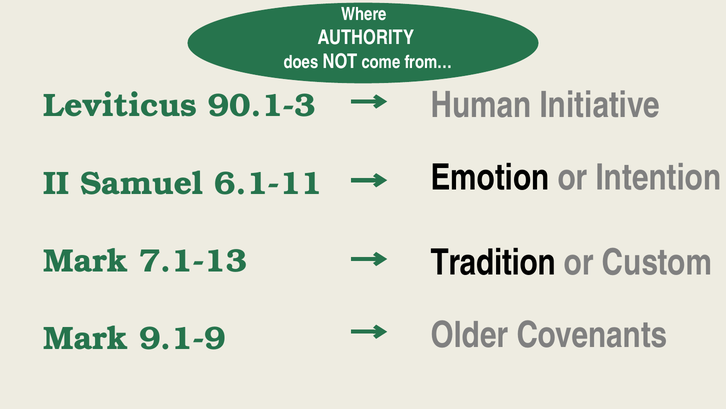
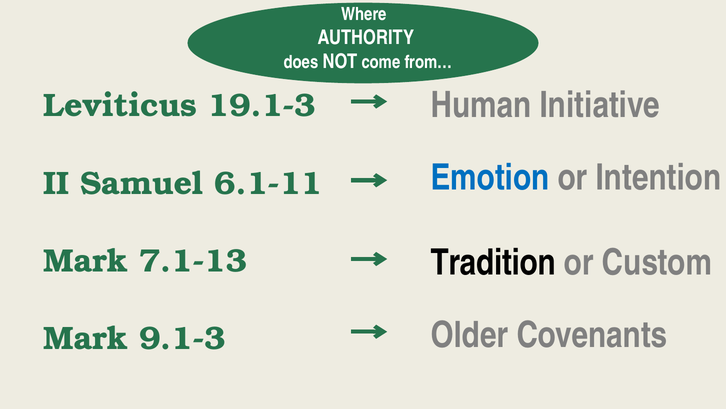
90.1-3: 90.1-3 -> 19.1-3
Emotion colour: black -> blue
9.1-9: 9.1-9 -> 9.1-3
